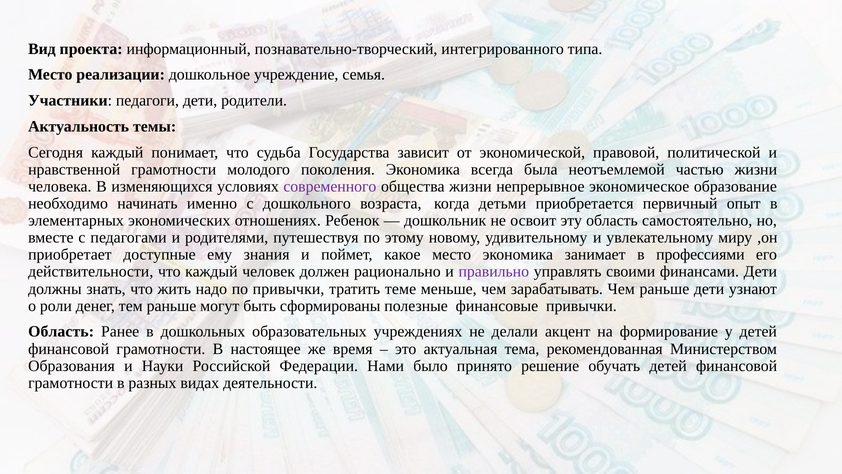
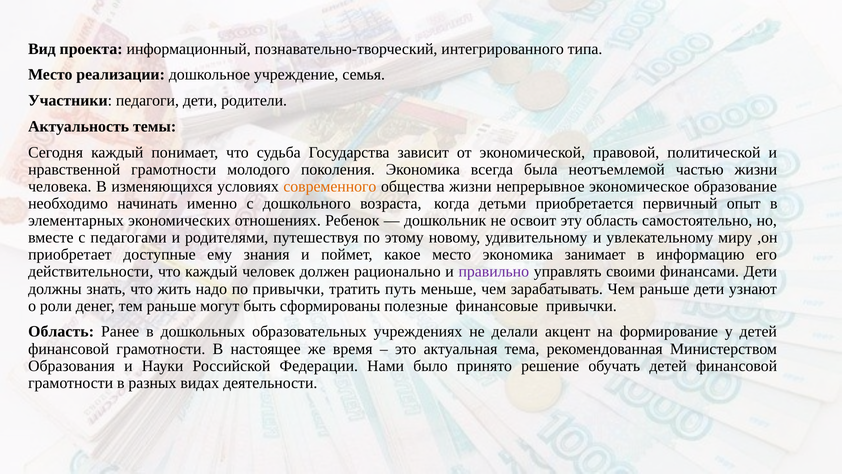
современного colour: purple -> orange
профессиями: профессиями -> информацию
теме: теме -> путь
